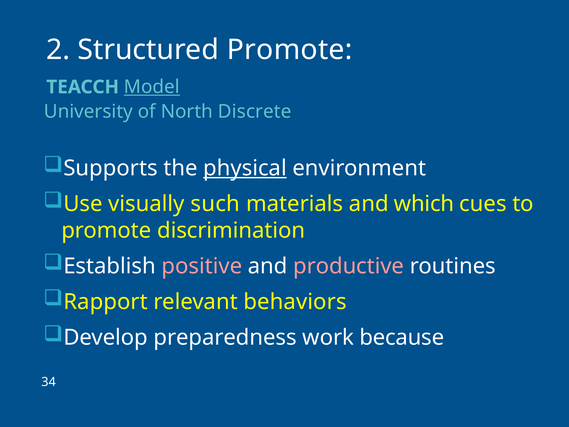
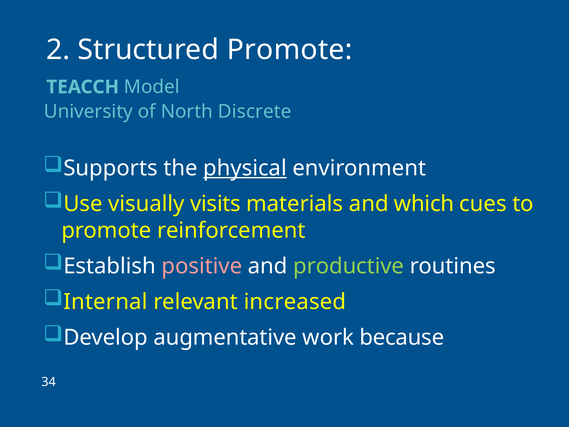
Model underline: present -> none
such: such -> visits
discrimination: discrimination -> reinforcement
productive colour: pink -> light green
Rapport: Rapport -> Internal
behaviors: behaviors -> increased
preparedness: preparedness -> augmentative
